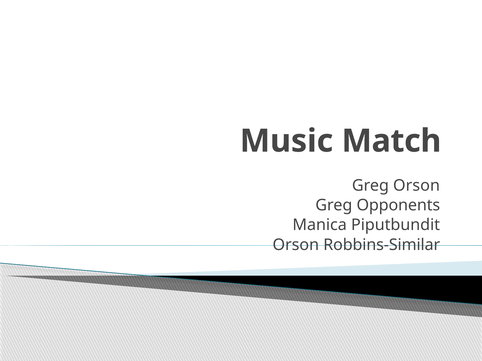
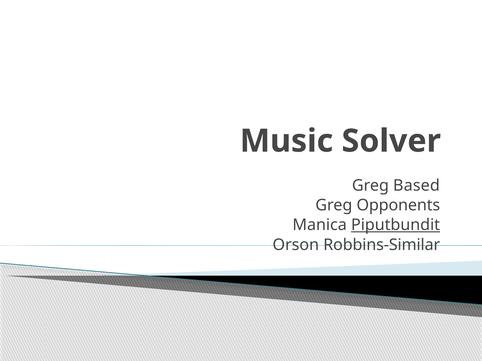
Match: Match -> Solver
Greg Orson: Orson -> Based
Piputbundit underline: none -> present
